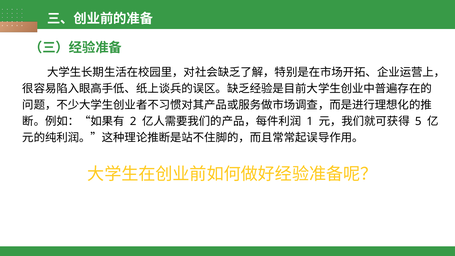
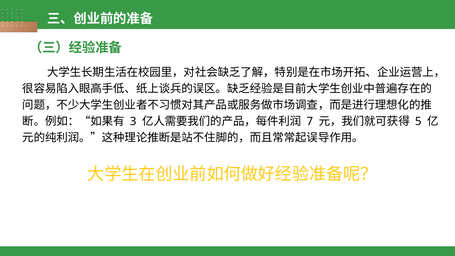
2: 2 -> 3
1: 1 -> 7
